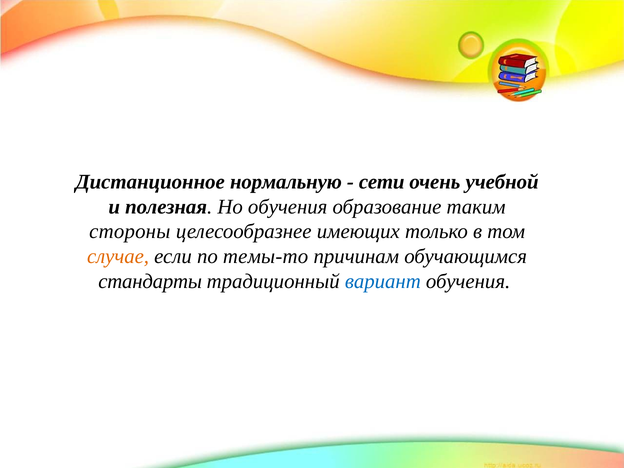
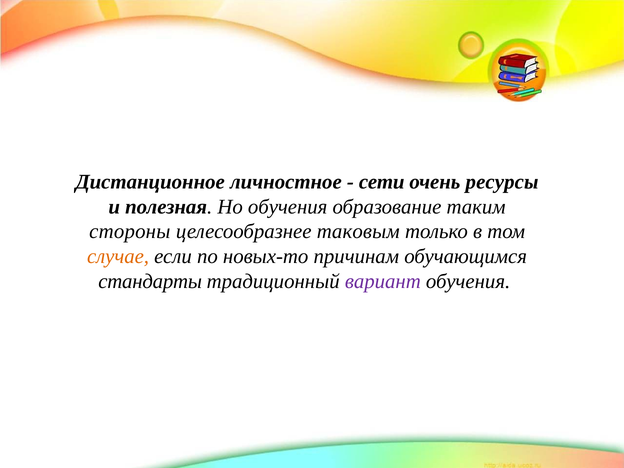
нормальную: нормальную -> личностное
учебной: учебной -> ресурсы
имеющих: имеющих -> таковым
темы-то: темы-то -> новых-то
вариант colour: blue -> purple
